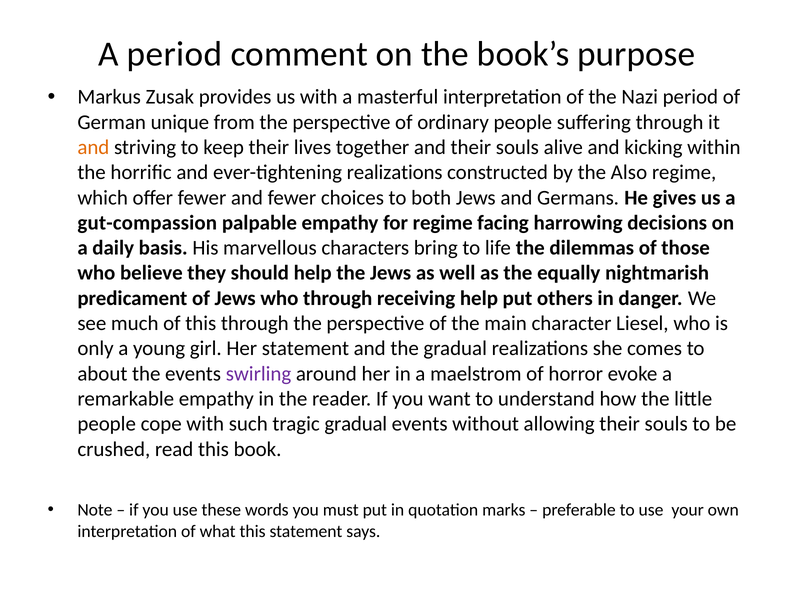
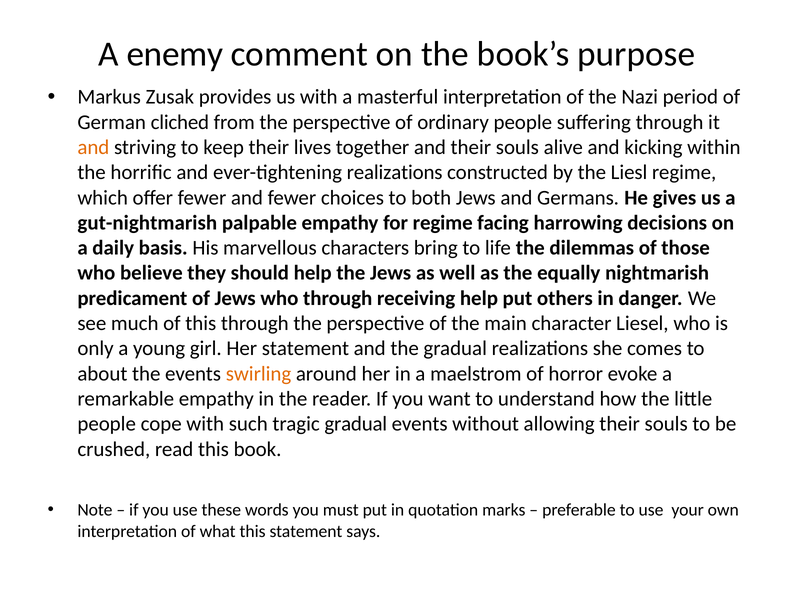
A period: period -> enemy
unique: unique -> cliched
Also: Also -> Liesl
gut-compassion: gut-compassion -> gut-nightmarish
swirling colour: purple -> orange
